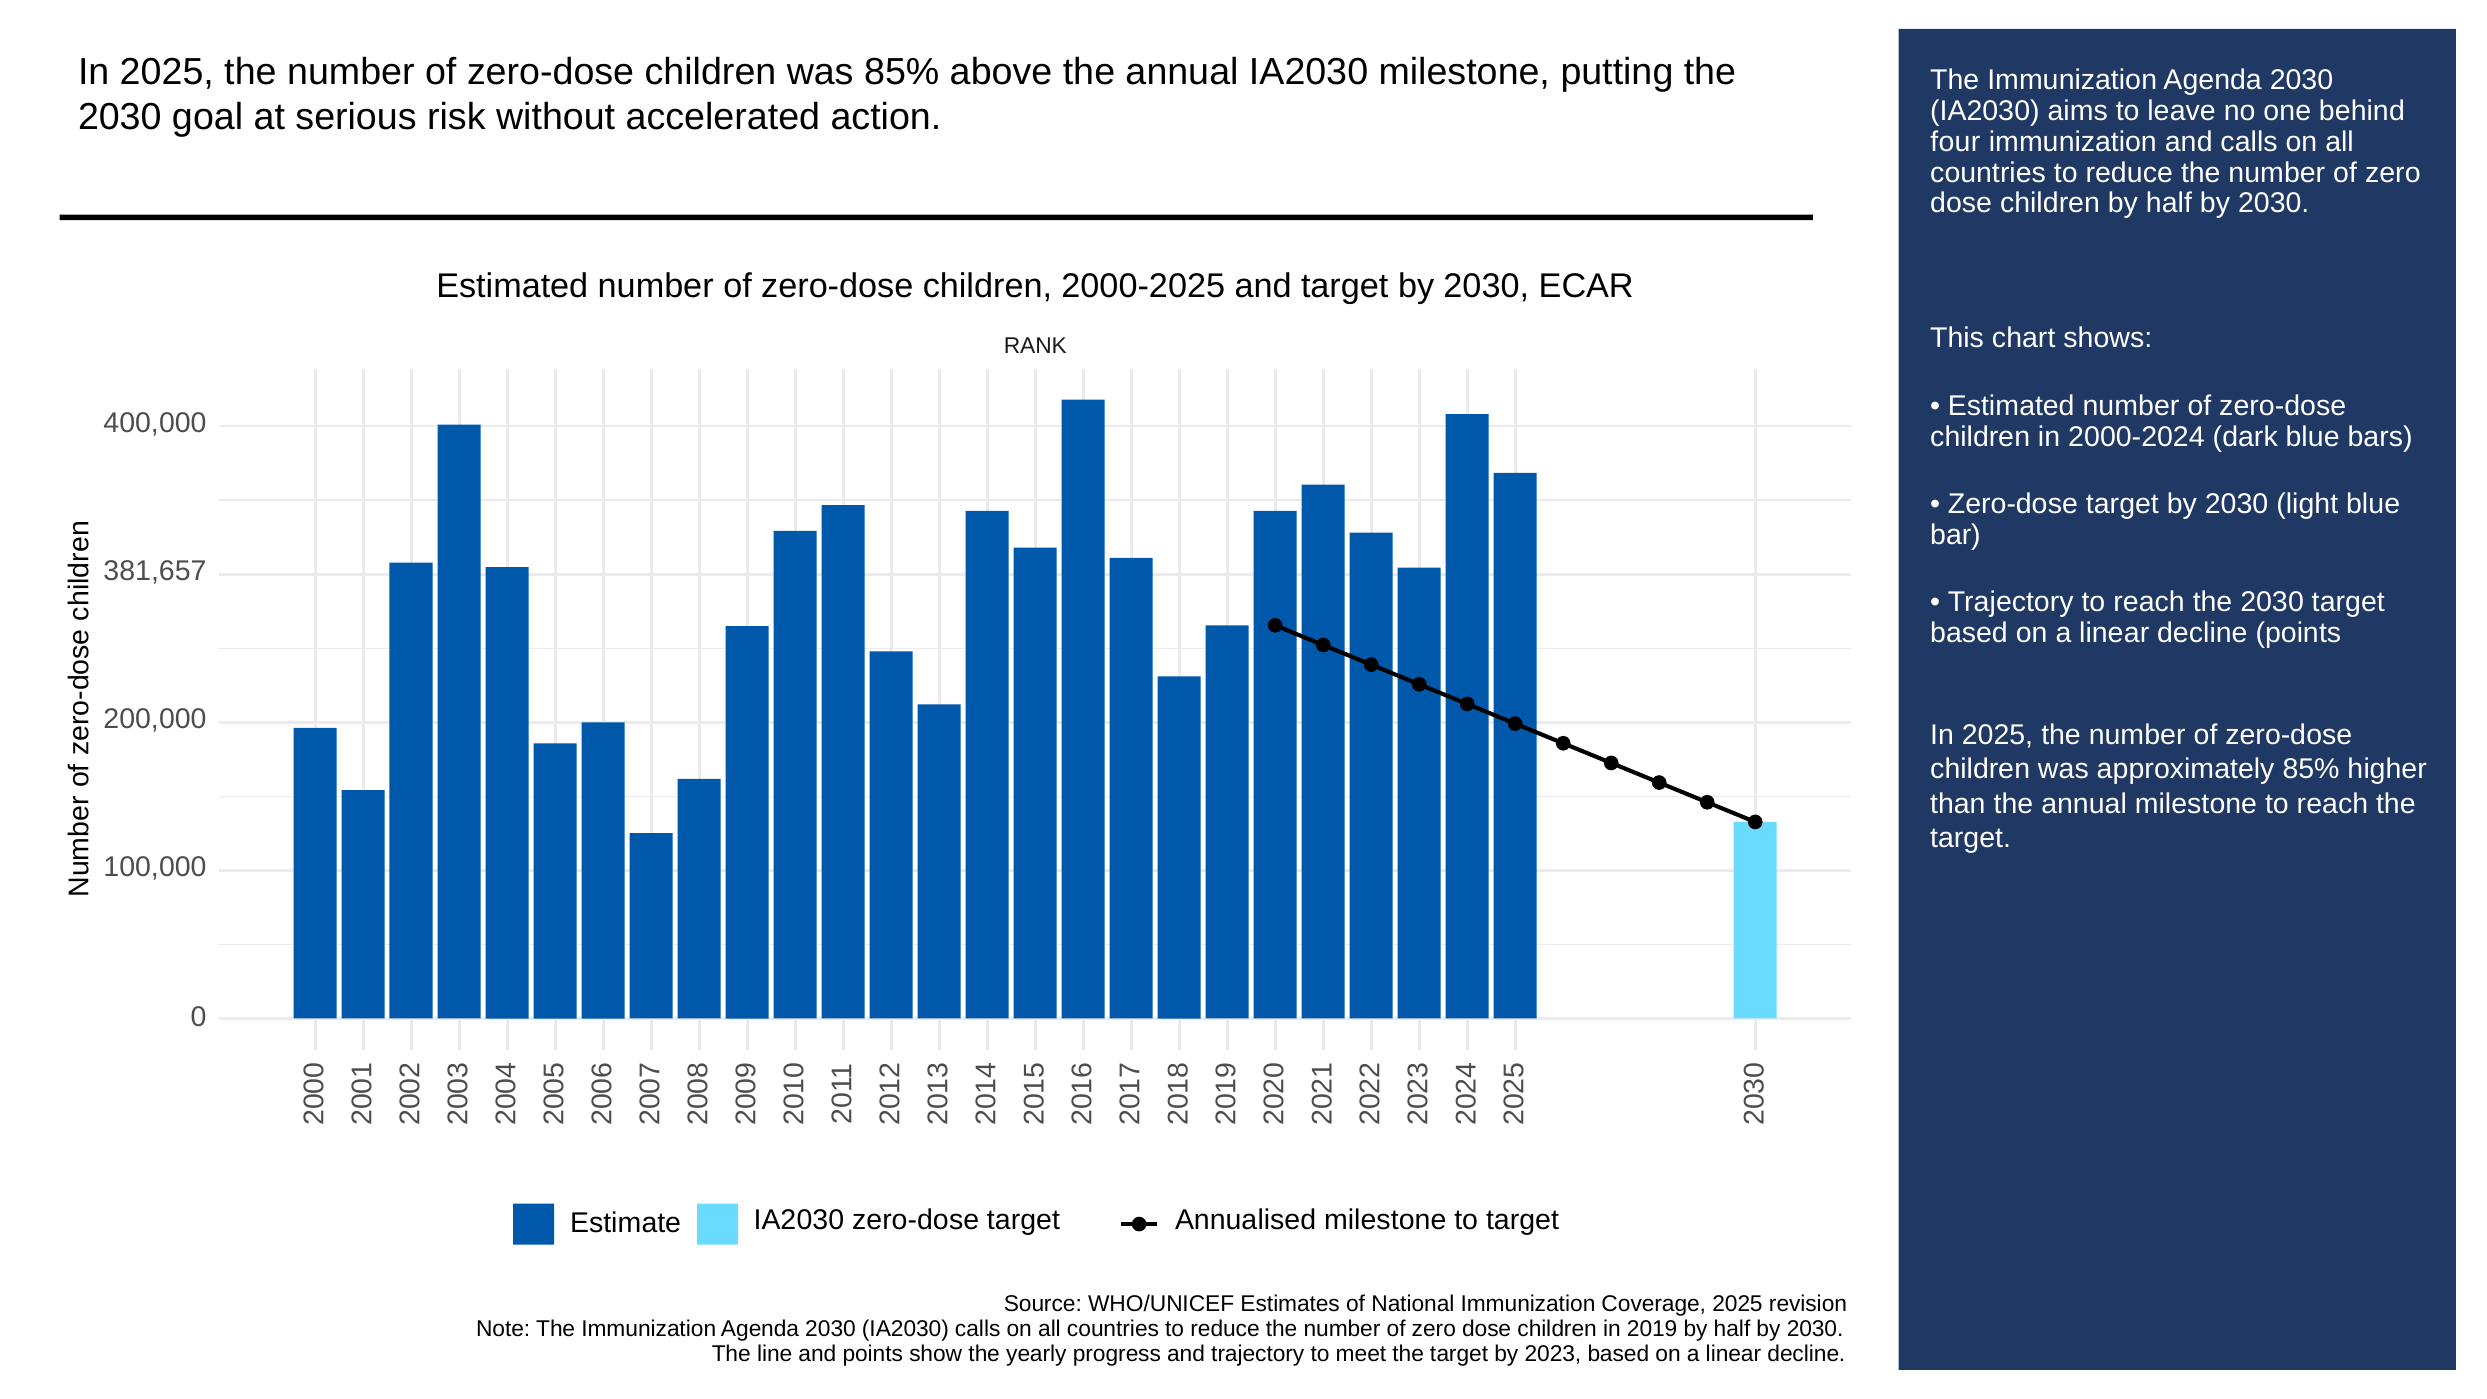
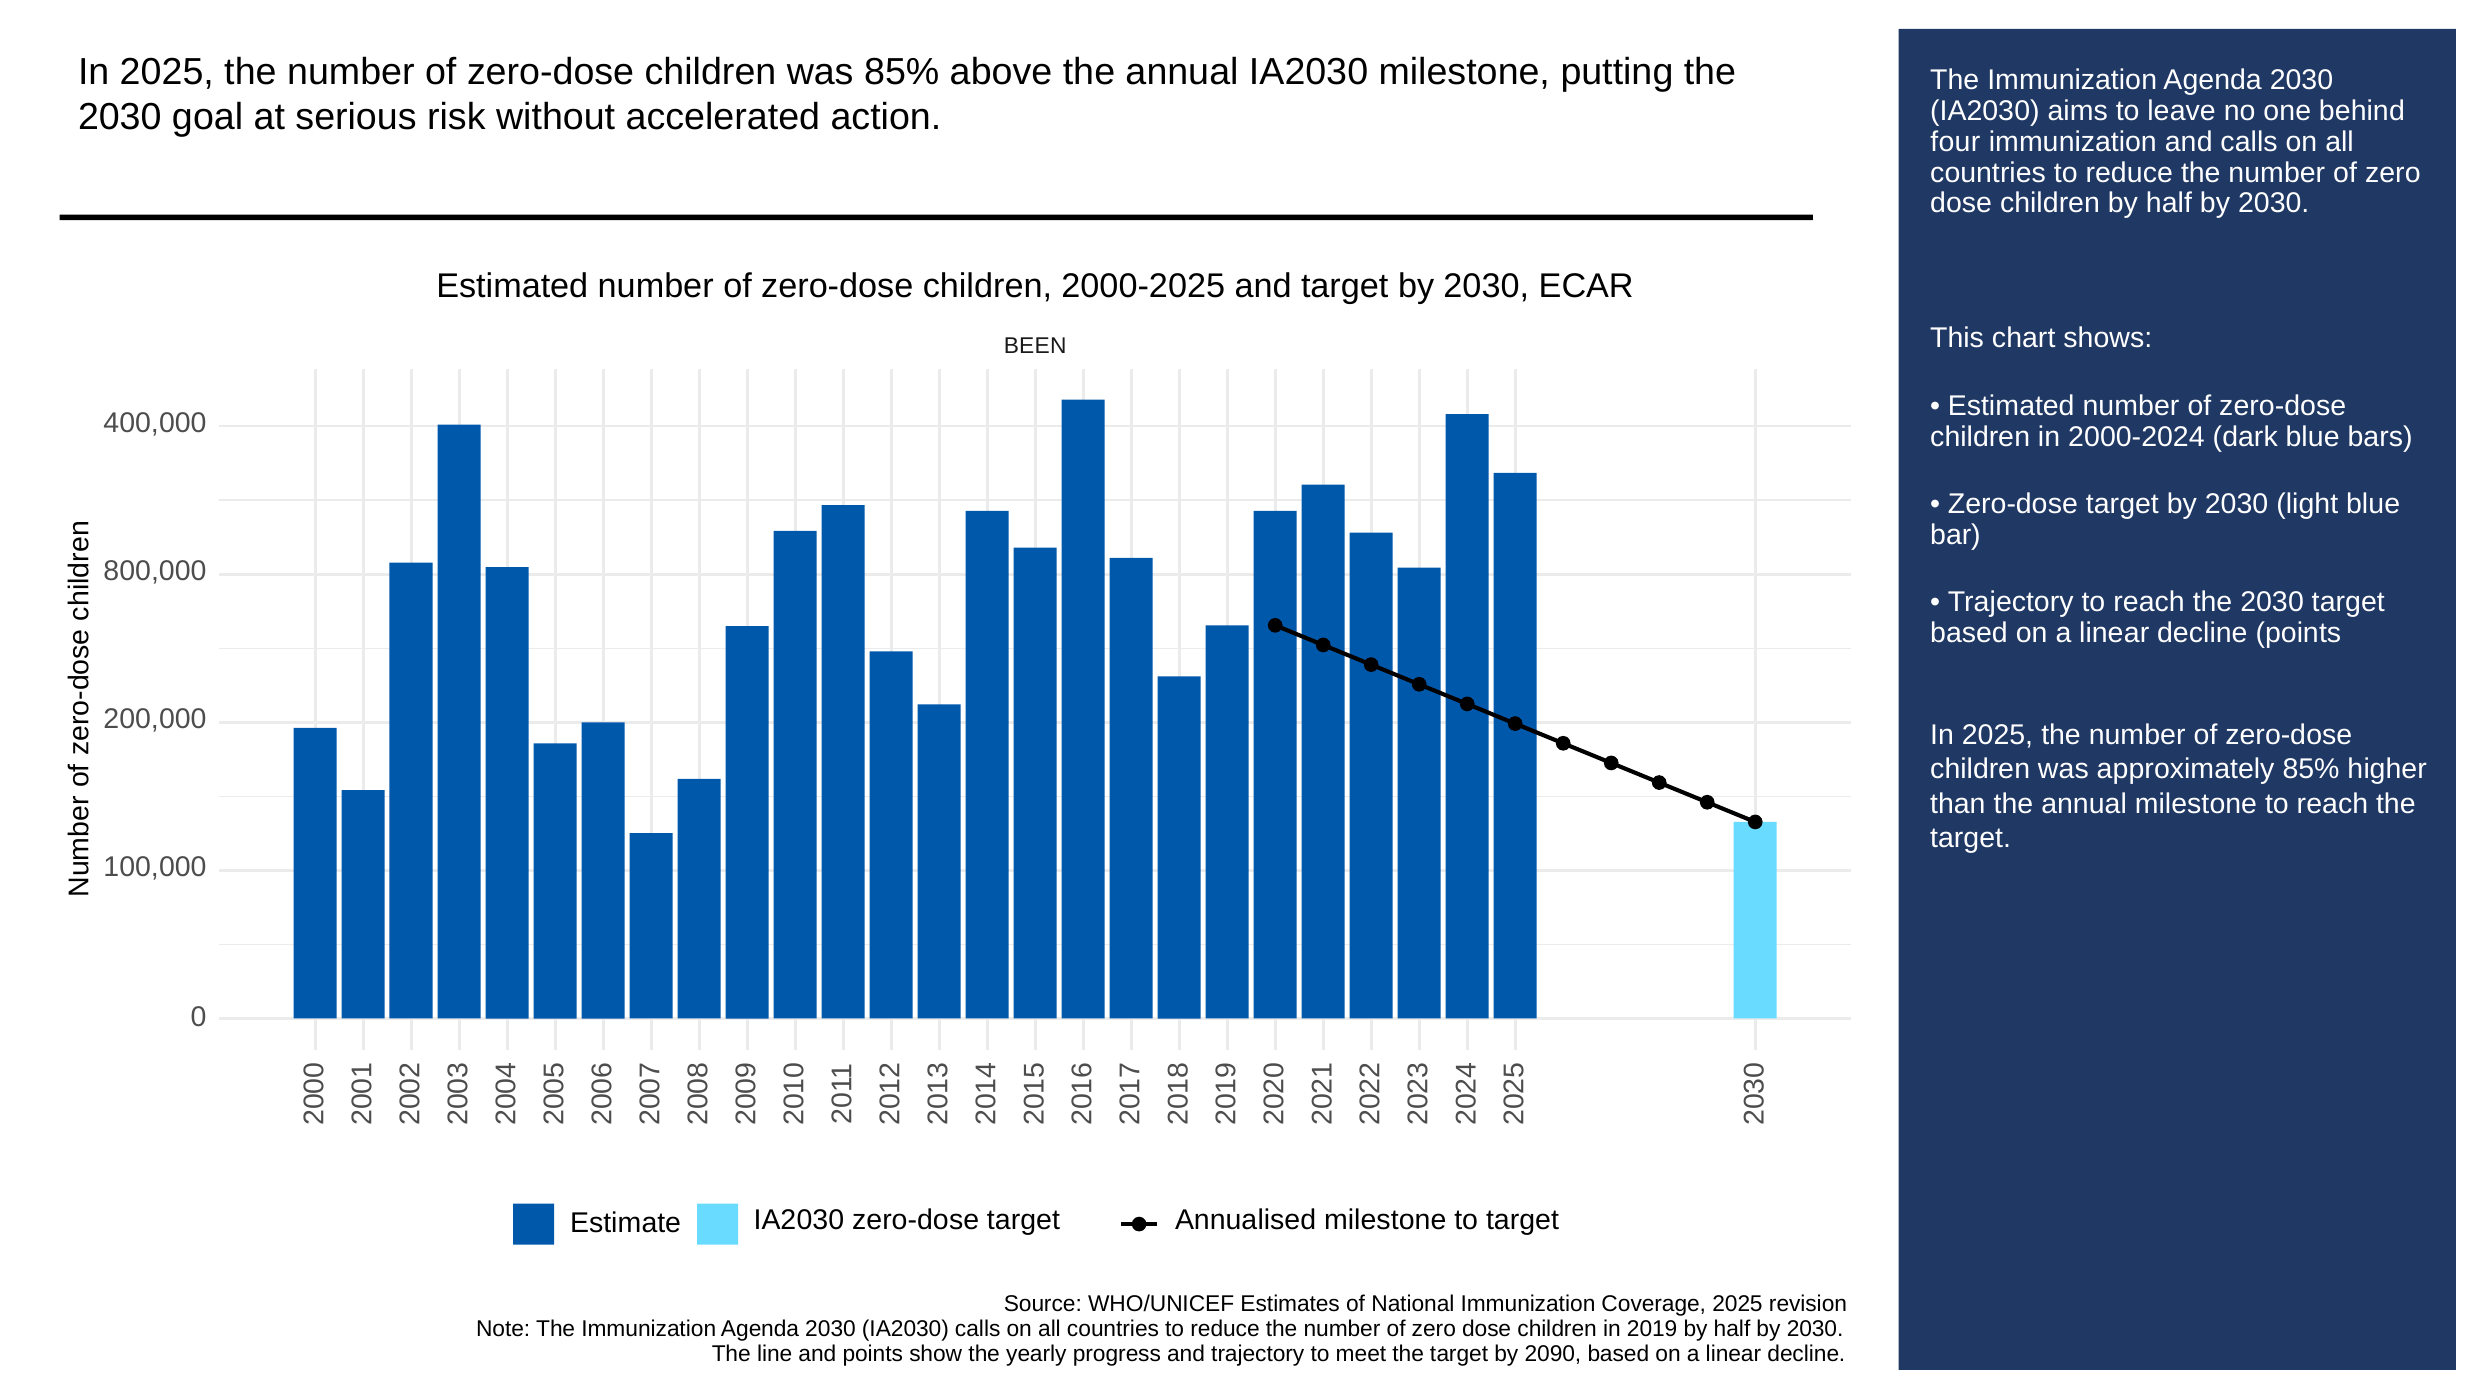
RANK: RANK -> BEEN
381,657: 381,657 -> 800,000
2023: 2023 -> 2090
